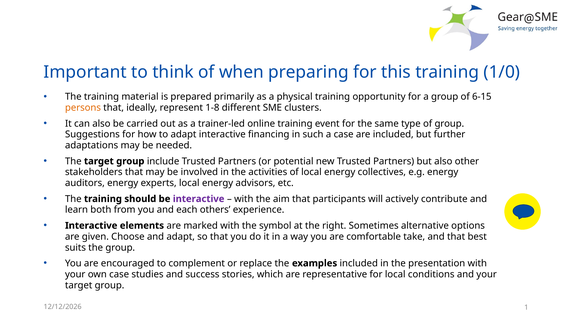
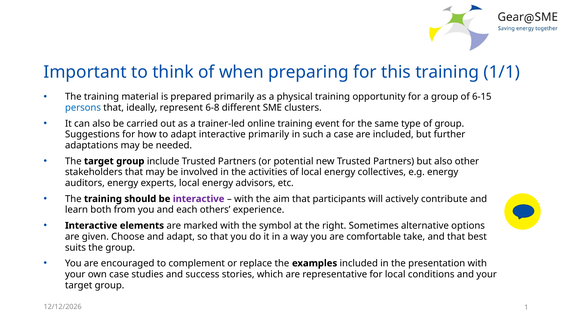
1/0: 1/0 -> 1/1
persons colour: orange -> blue
1-8: 1-8 -> 6-8
interactive financing: financing -> primarily
